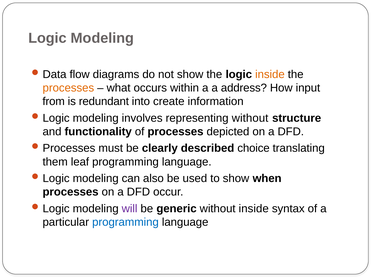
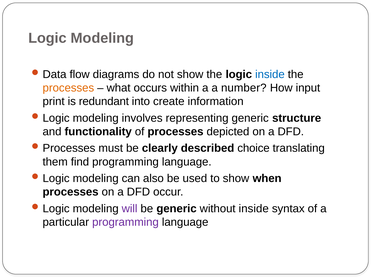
inside at (270, 74) colour: orange -> blue
address: address -> number
from: from -> print
representing without: without -> generic
leaf: leaf -> find
programming at (125, 222) colour: blue -> purple
